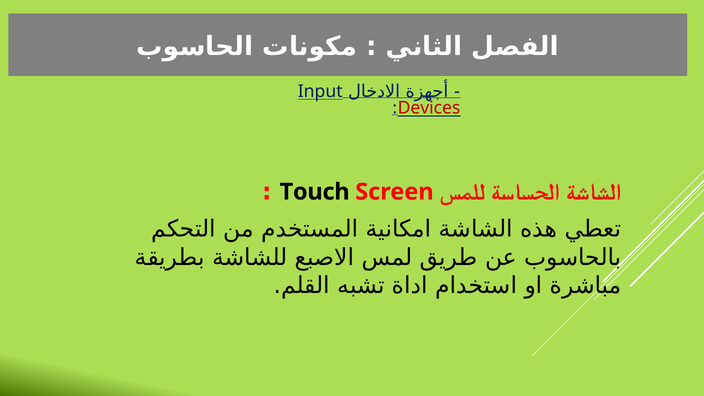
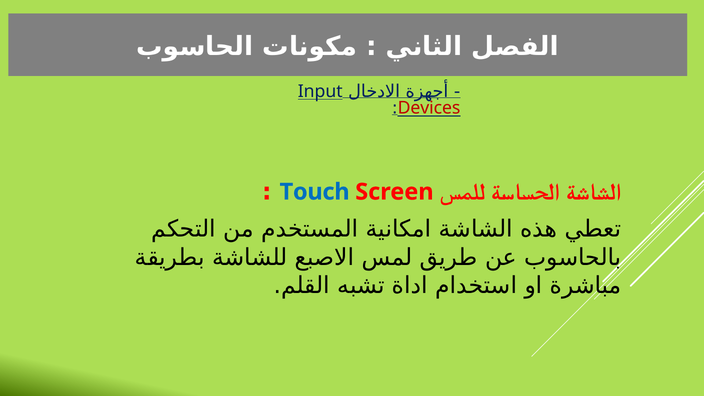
Touch colour: black -> blue
